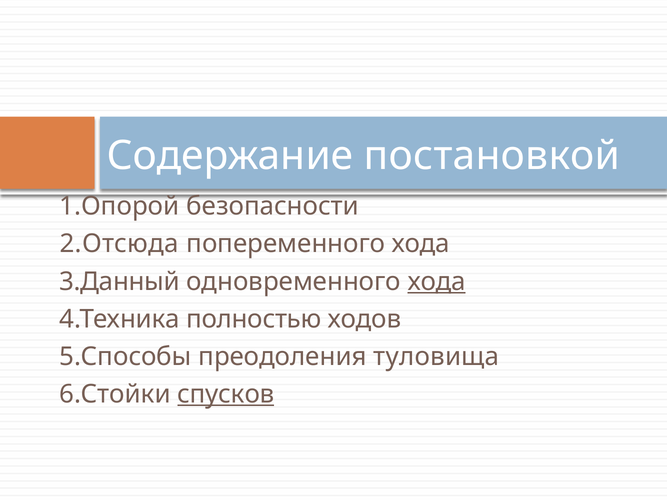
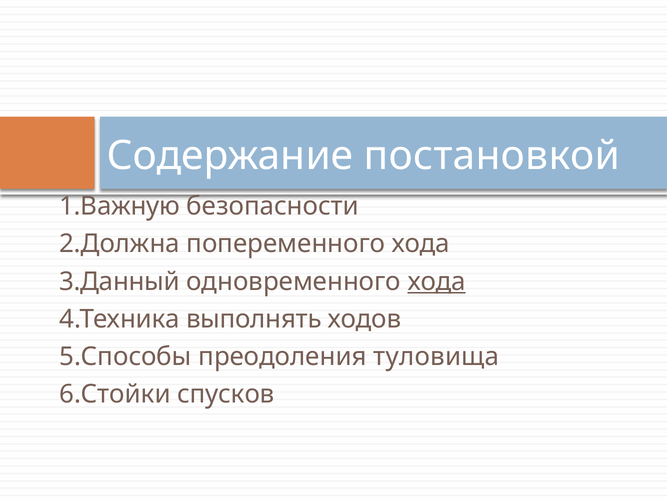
1.Опорой: 1.Опорой -> 1.Важную
2.Отсюда: 2.Отсюда -> 2.Должна
полностью: полностью -> выполнять
спусков underline: present -> none
